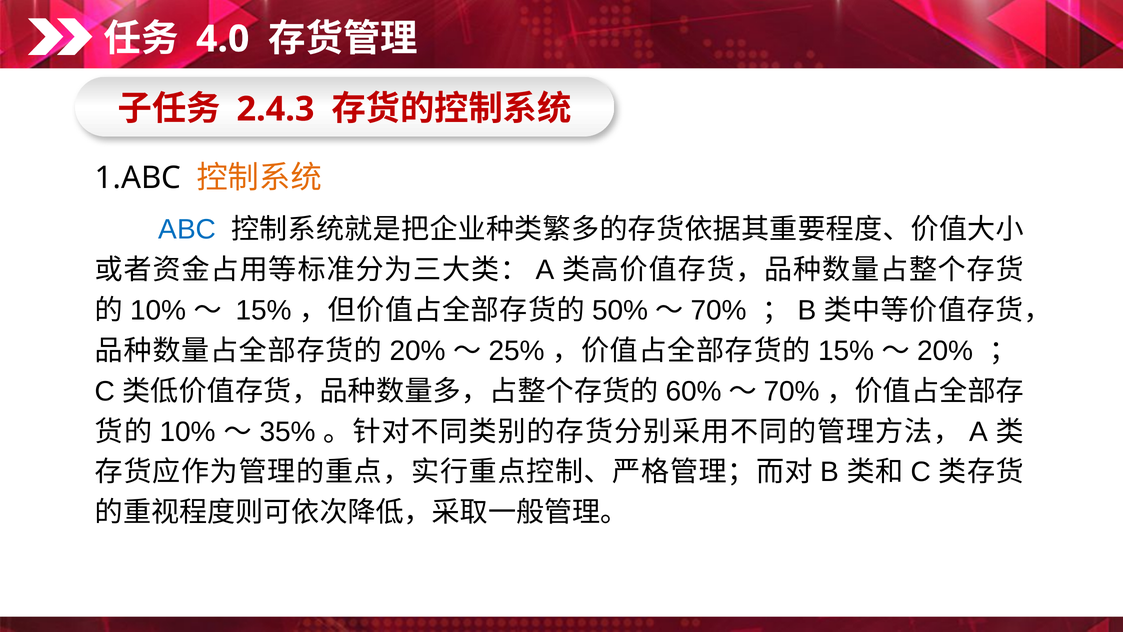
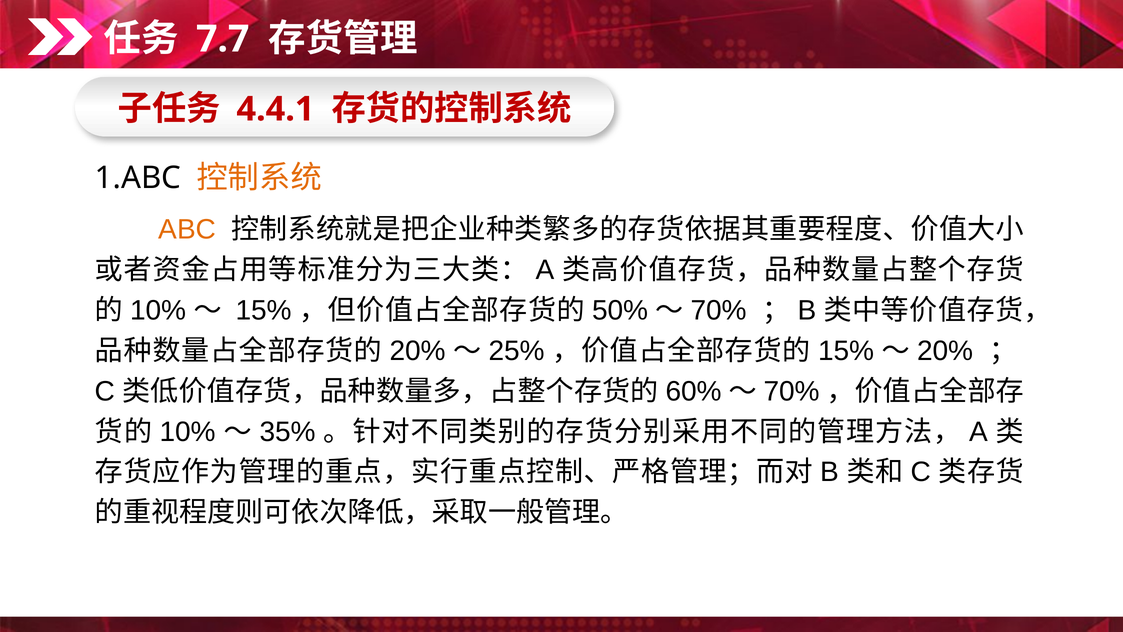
4.0: 4.0 -> 7.7
2.4.3: 2.4.3 -> 4.4.1
ABC colour: blue -> orange
